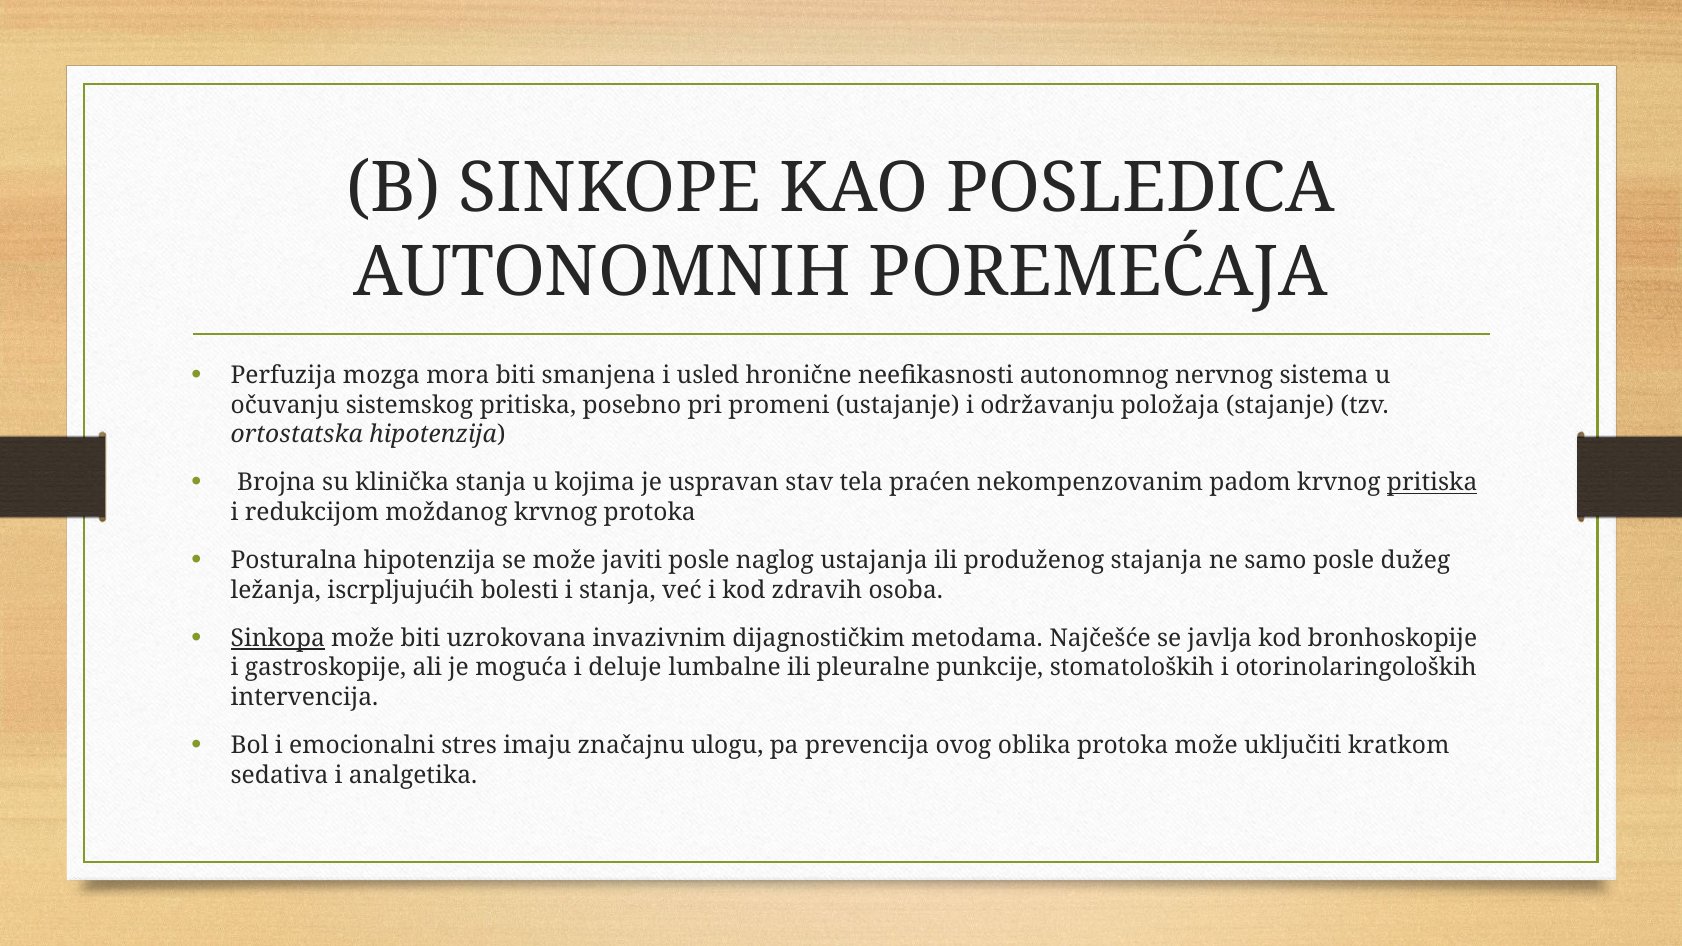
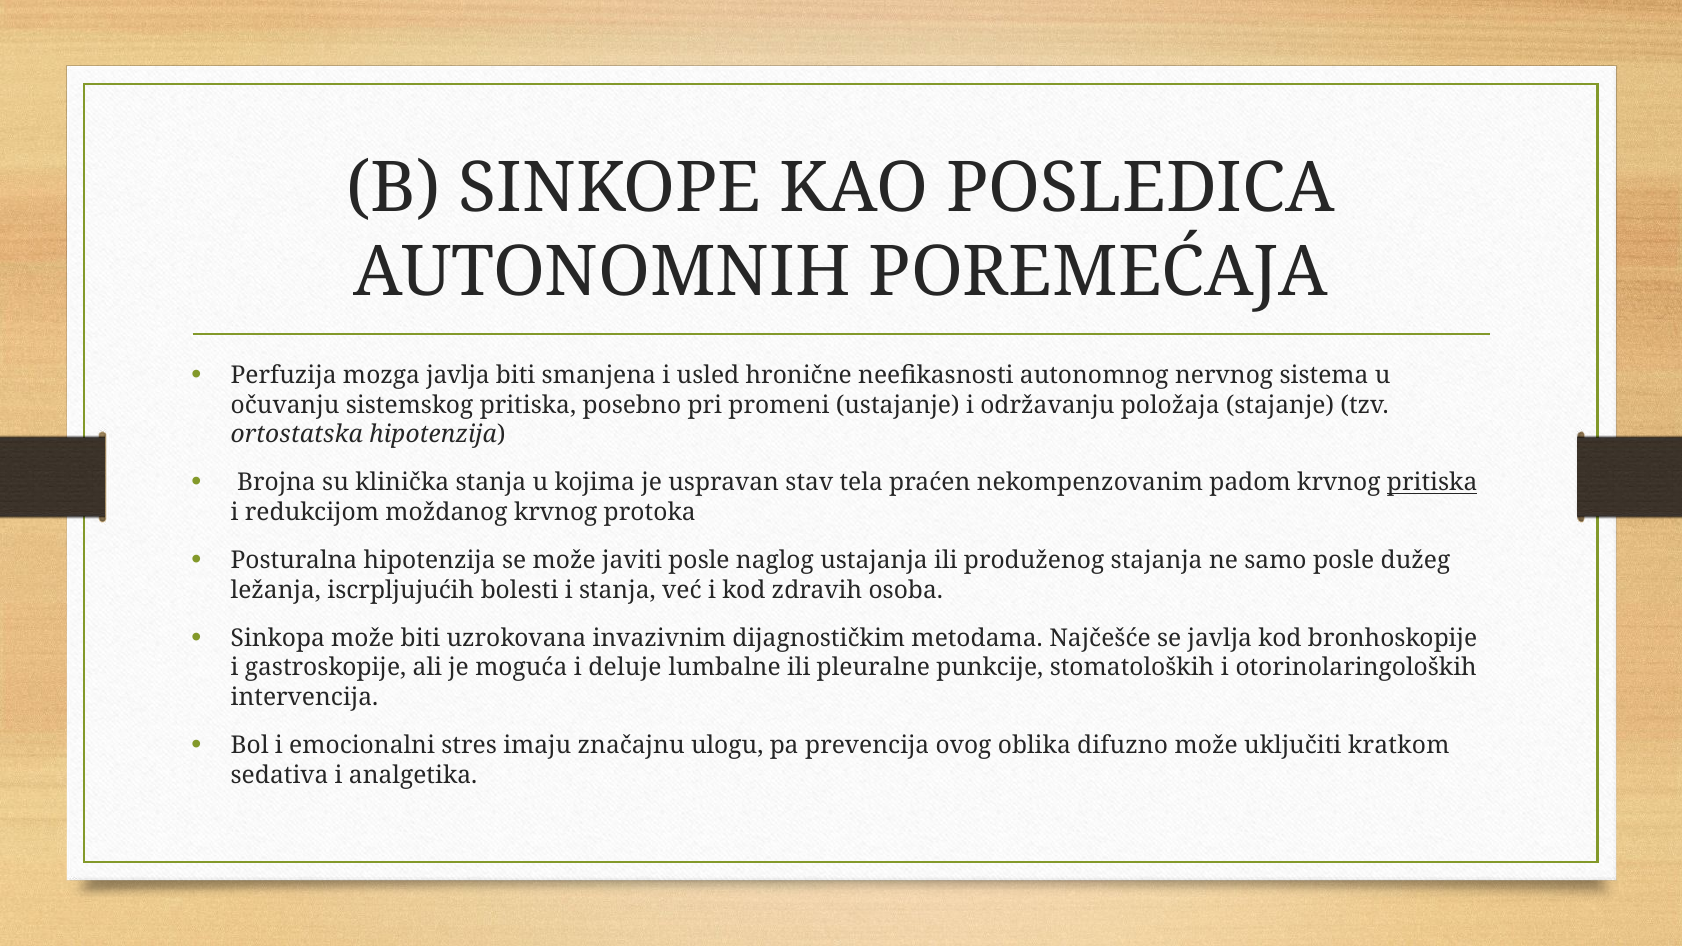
mozga mora: mora -> javlja
Sinkopa underline: present -> none
oblika protoka: protoka -> difuzno
